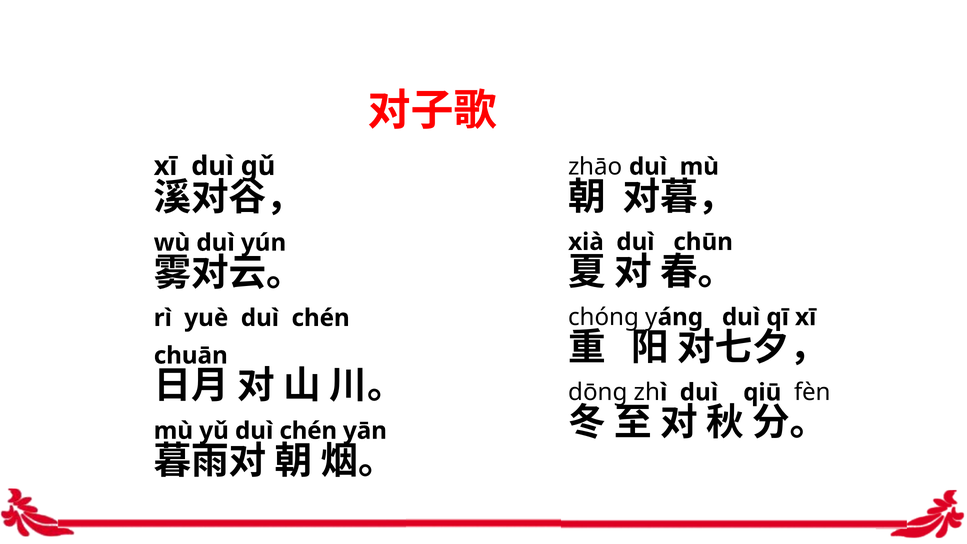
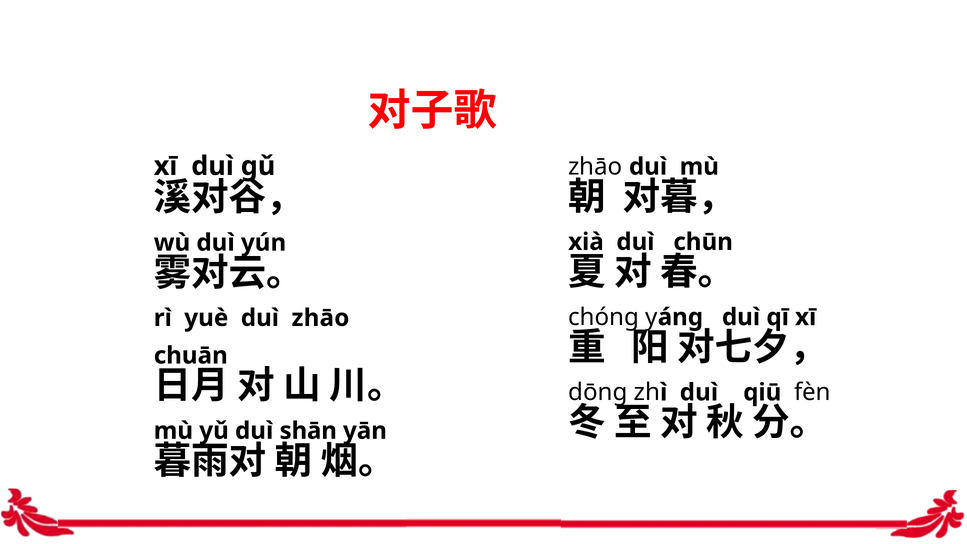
yuè duì chén: chén -> zhāo
yǔ duì chén: chén -> shān
